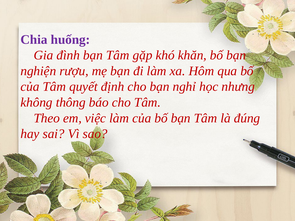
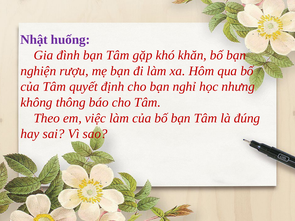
Chia: Chia -> Nhật
